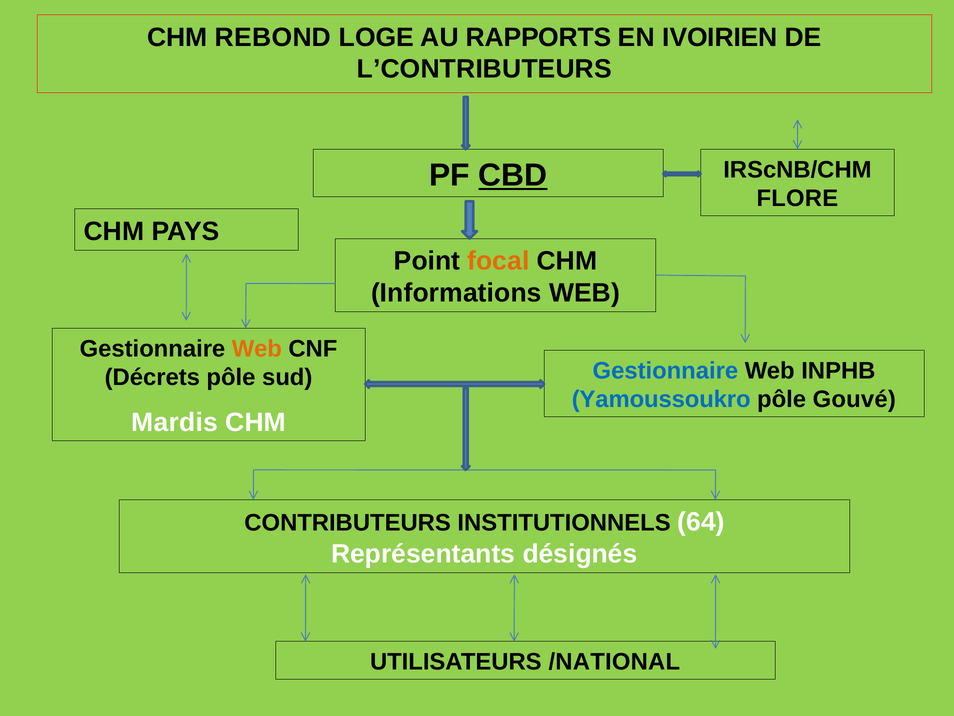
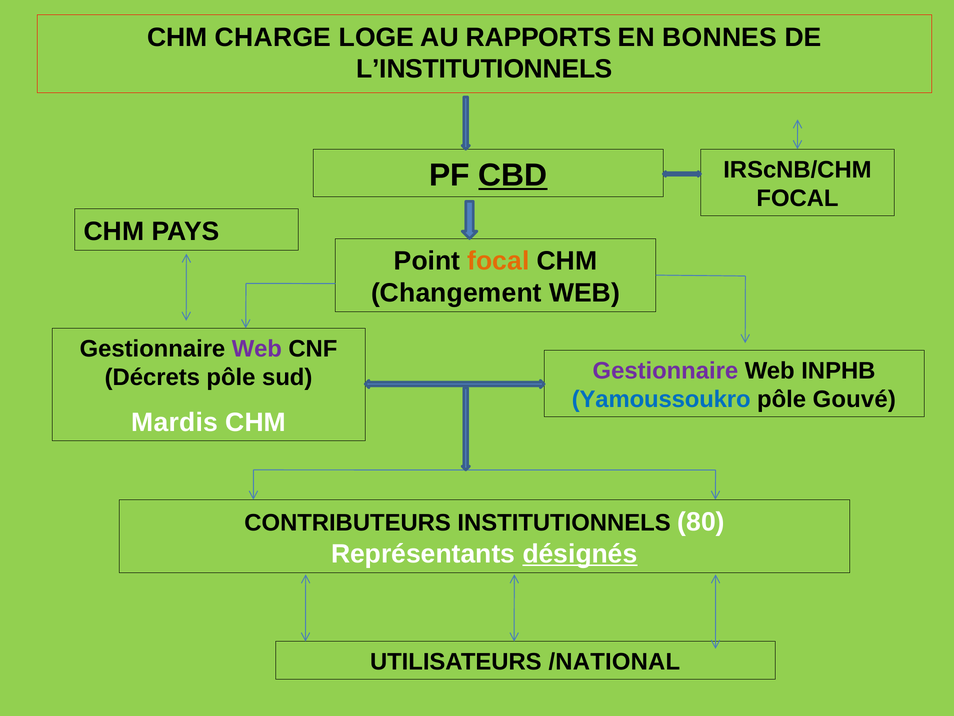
REBOND: REBOND -> CHARGE
IVOIRIEN: IVOIRIEN -> BONNES
L’CONTRIBUTEURS: L’CONTRIBUTEURS -> L’INSTITUTIONNELS
FLORE at (797, 198): FLORE -> FOCAL
Informations: Informations -> Changement
Web at (257, 349) colour: orange -> purple
Gestionnaire at (665, 371) colour: blue -> purple
64: 64 -> 80
désignés underline: none -> present
